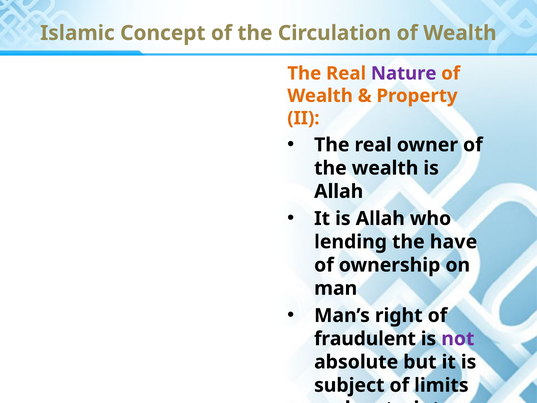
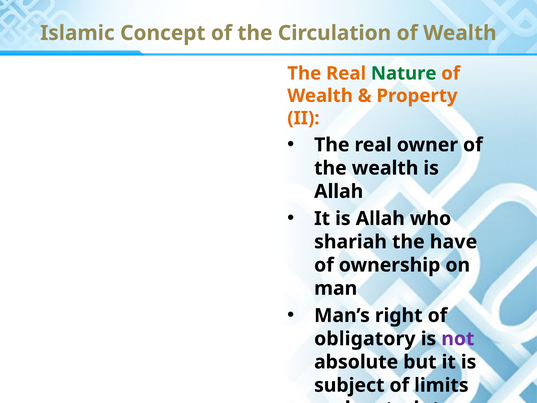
Nature colour: purple -> green
lending: lending -> shariah
fraudulent: fraudulent -> obligatory
